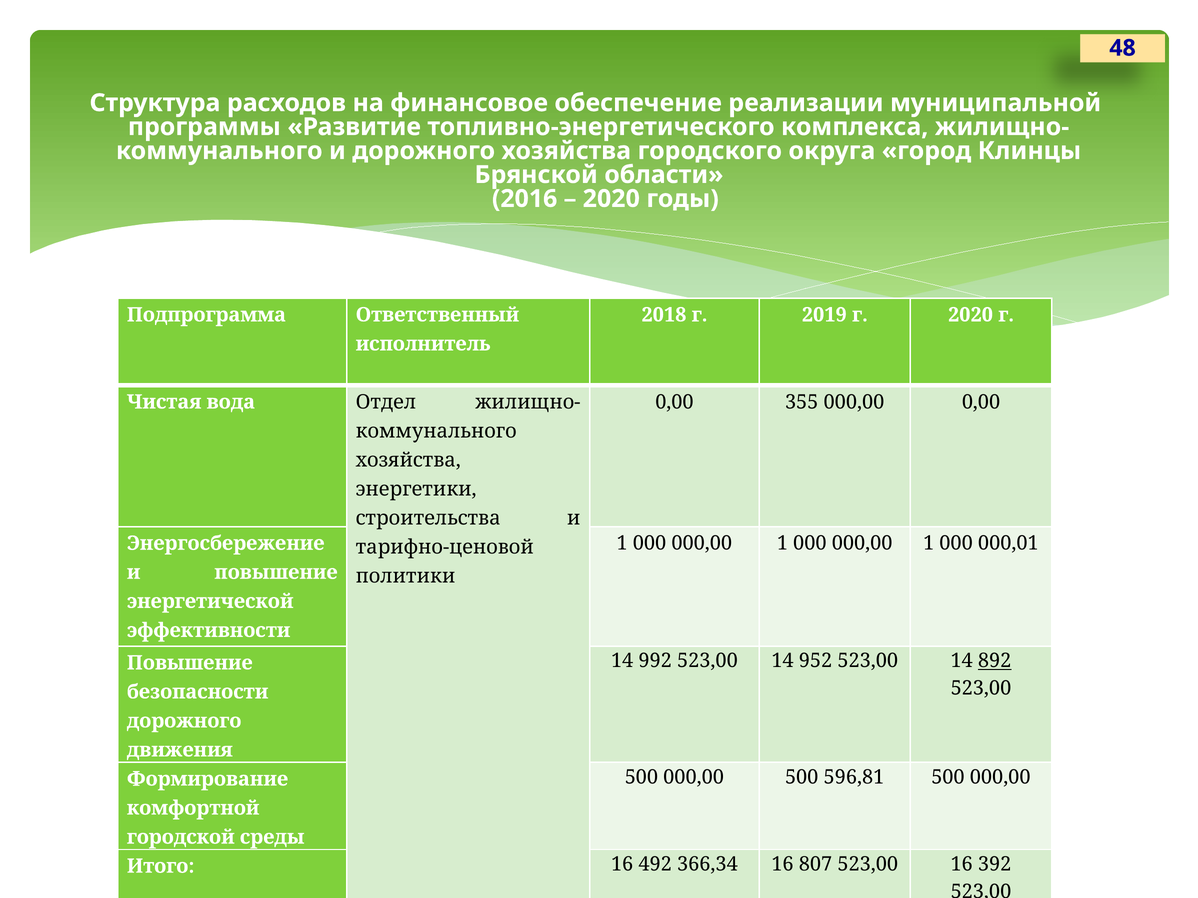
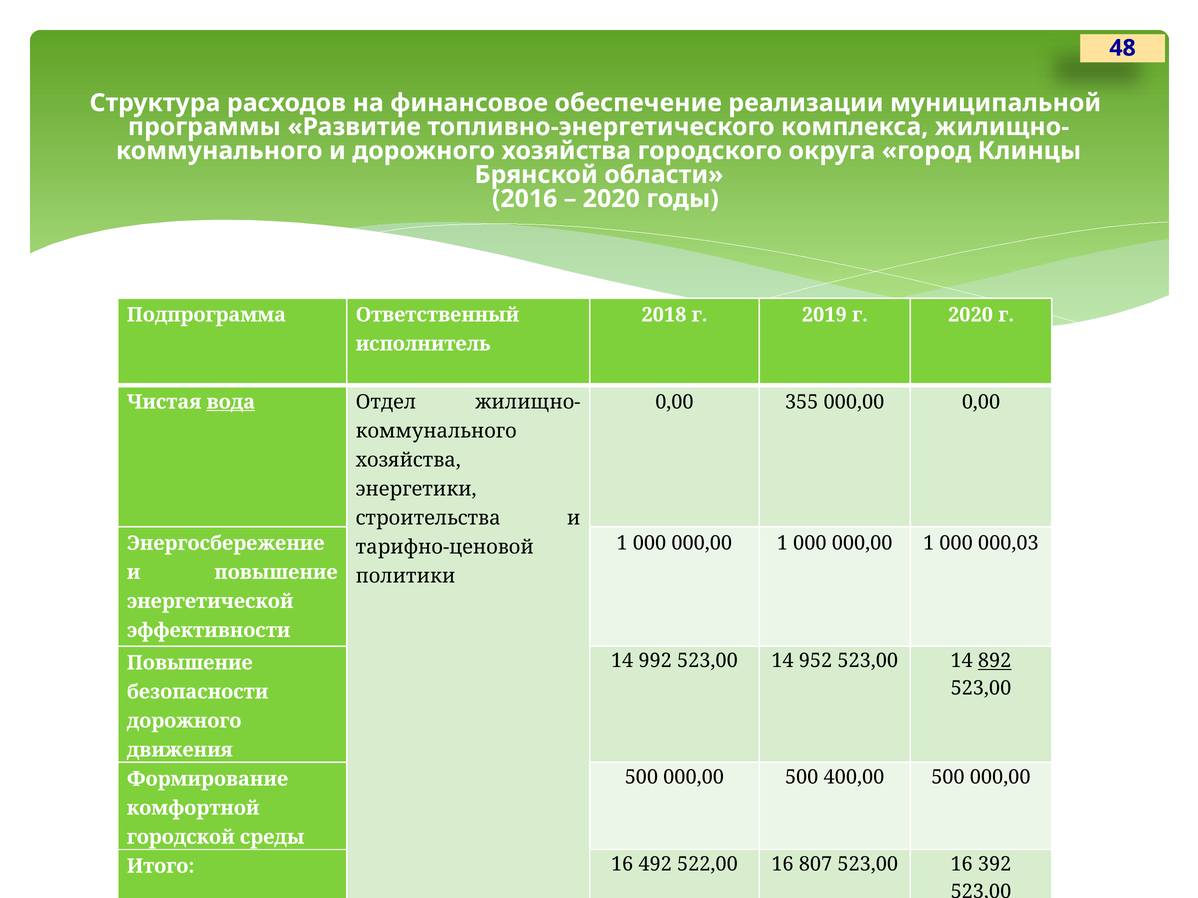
вода underline: none -> present
000,01: 000,01 -> 000,03
596,81: 596,81 -> 400,00
366,34: 366,34 -> 522,00
